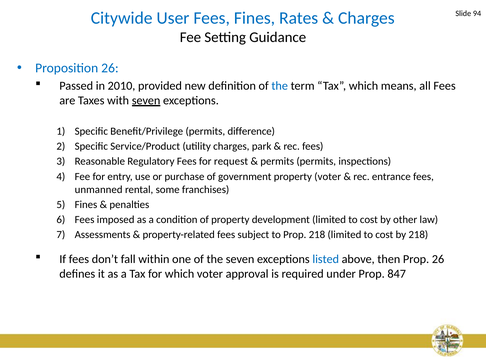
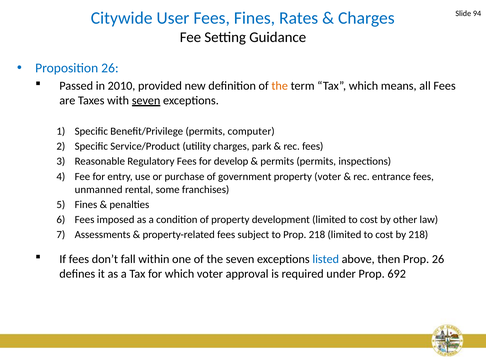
the at (280, 86) colour: blue -> orange
difference: difference -> computer
request: request -> develop
847: 847 -> 692
